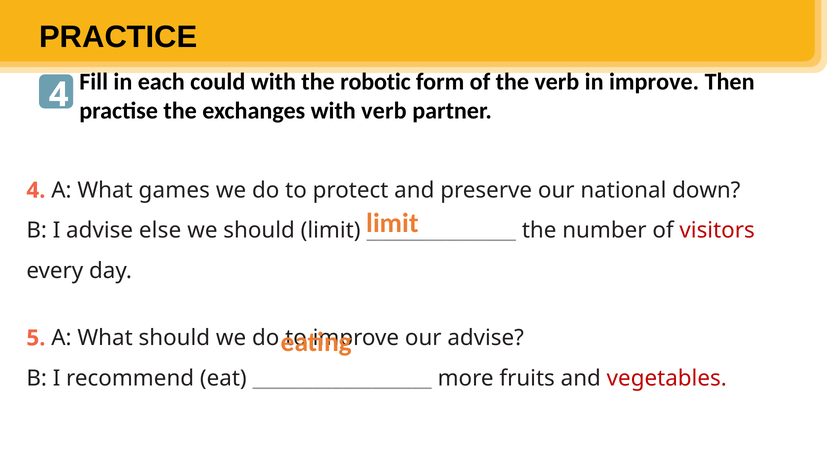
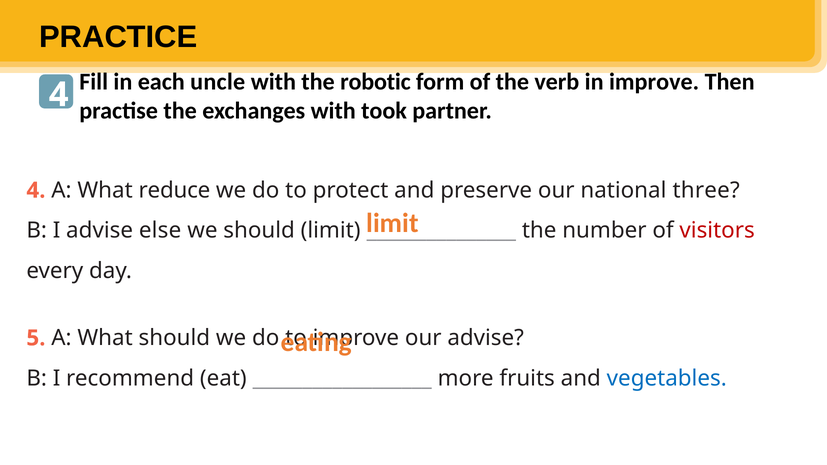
could: could -> uncle
with verb: verb -> took
games: games -> reduce
down: down -> three
vegetables colour: red -> blue
